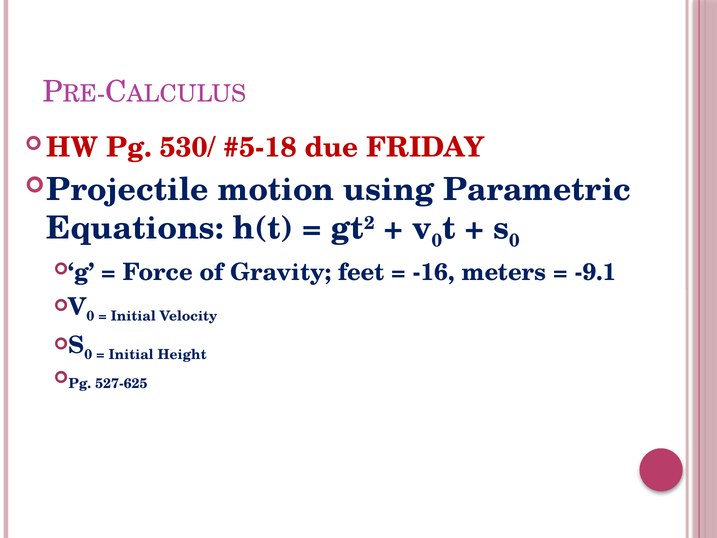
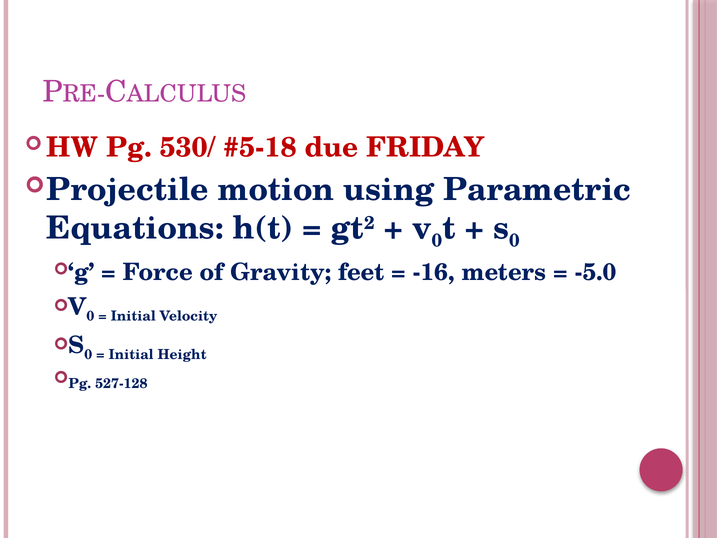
-9.1: -9.1 -> -5.0
527-625: 527-625 -> 527-128
